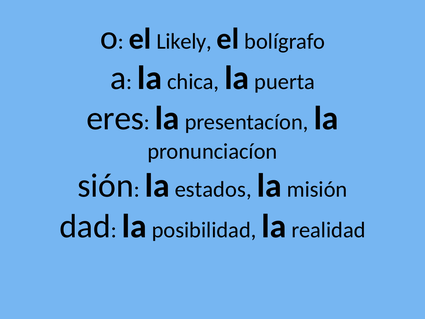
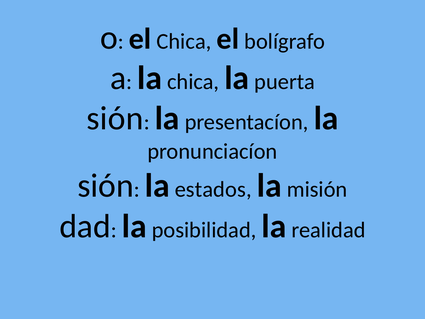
el Likely: Likely -> Chica
eres at (115, 118): eres -> sión
